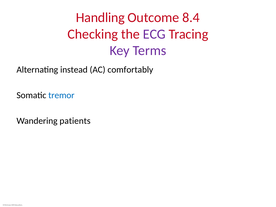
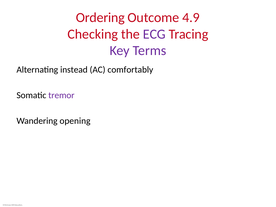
Handling: Handling -> Ordering
8.4: 8.4 -> 4.9
tremor colour: blue -> purple
patients: patients -> opening
